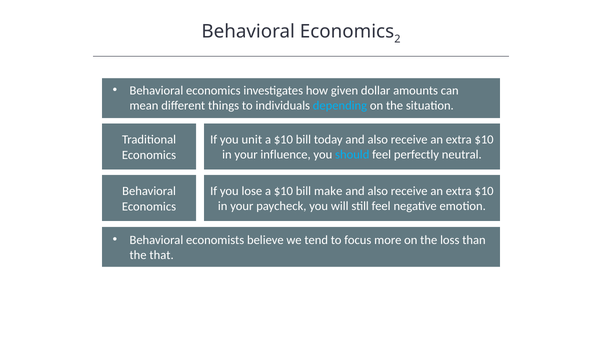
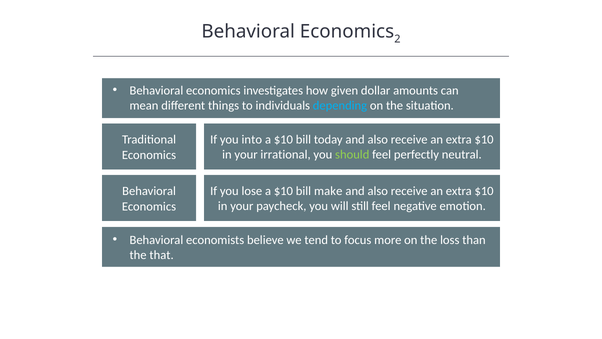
unit: unit -> into
influence: influence -> irrational
should colour: light blue -> light green
